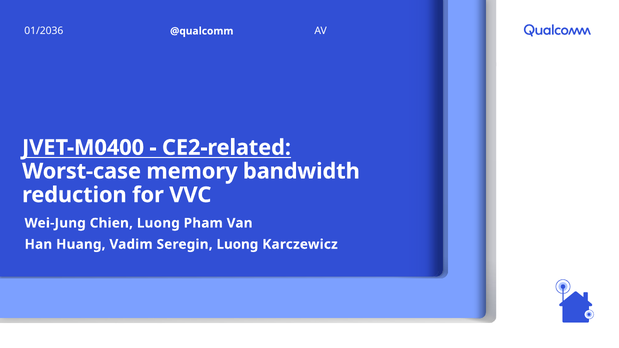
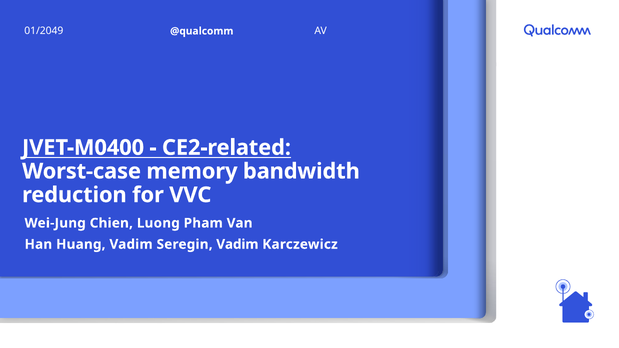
01/2036: 01/2036 -> 01/2049
Seregin Luong: Luong -> Vadim
